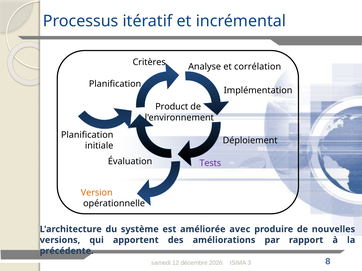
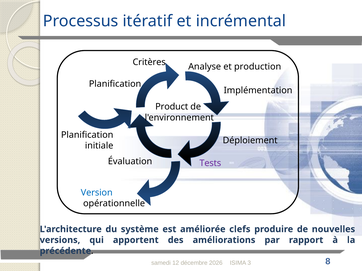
corrélation: corrélation -> production
Version colour: orange -> blue
avec: avec -> clefs
